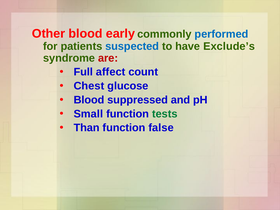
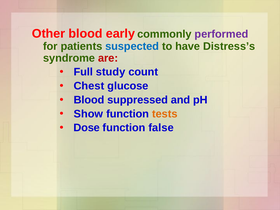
performed colour: blue -> purple
Exclude’s: Exclude’s -> Distress’s
affect: affect -> study
Small: Small -> Show
tests colour: green -> orange
Than: Than -> Dose
